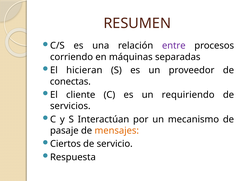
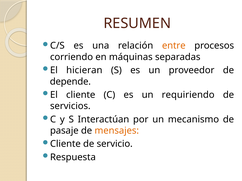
entre colour: purple -> orange
conectas: conectas -> depende
Ciertos at (65, 144): Ciertos -> Cliente
